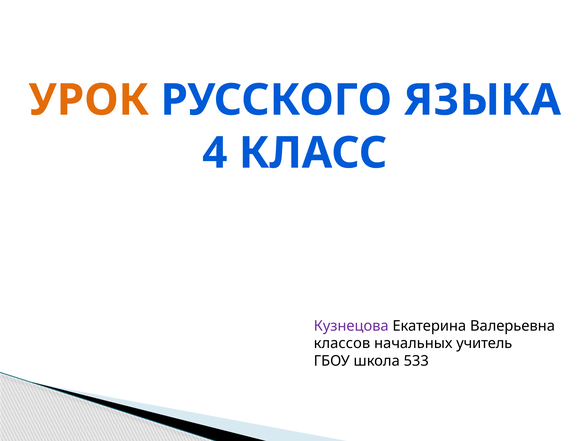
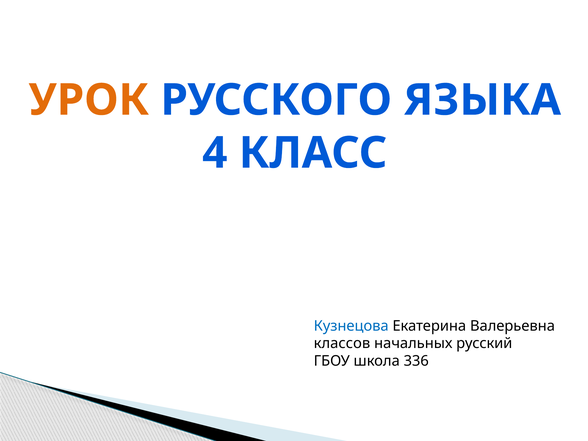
Кузнецова colour: purple -> blue
учитель: учитель -> русский
533: 533 -> 336
